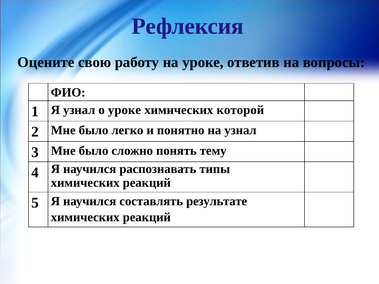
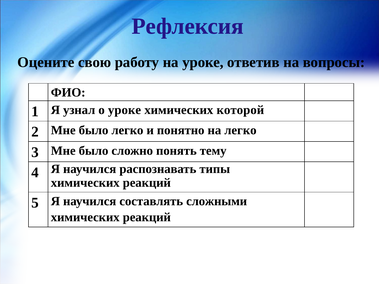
на узнал: узнал -> легко
результате: результате -> сложными
